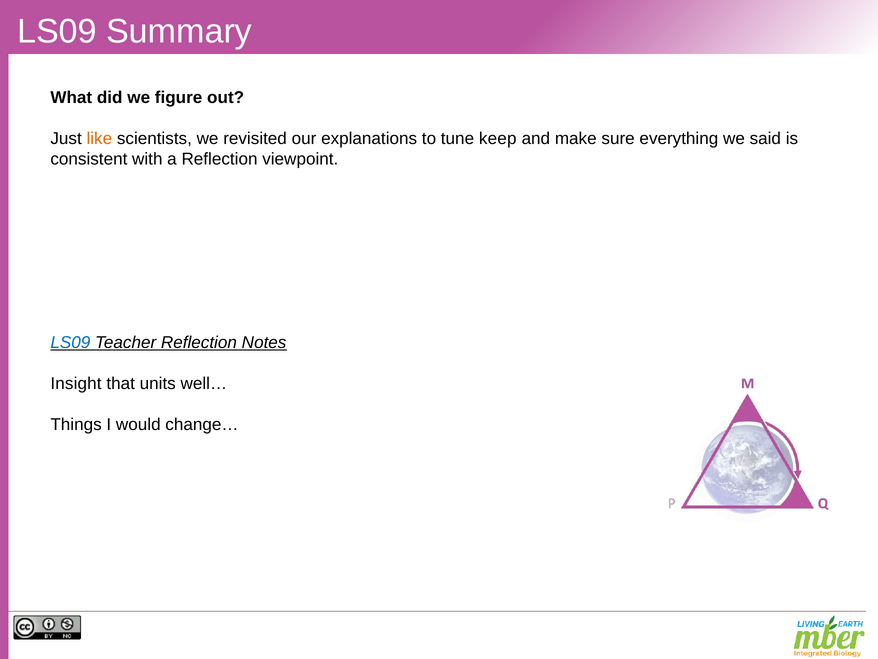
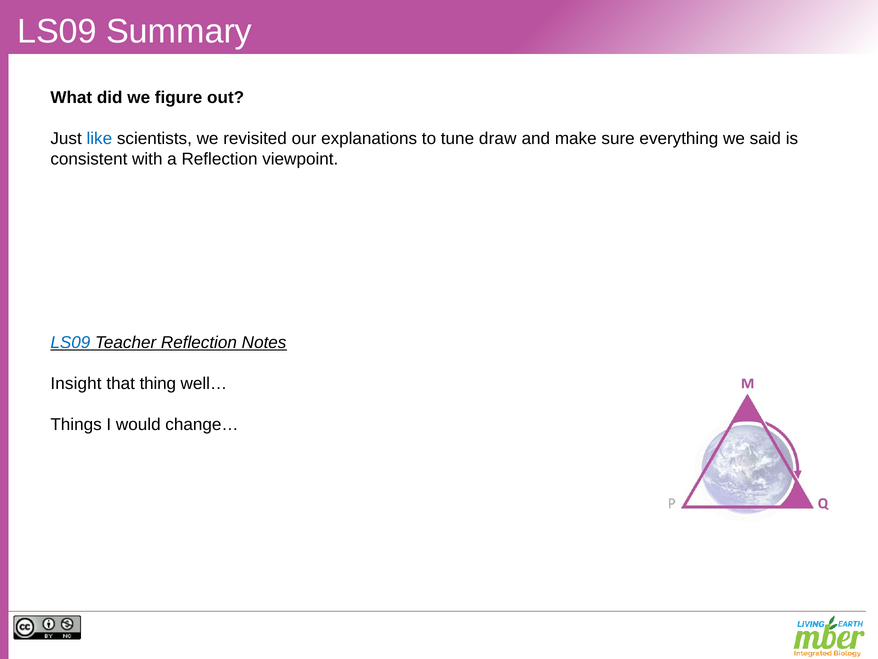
like colour: orange -> blue
keep: keep -> draw
units: units -> thing
